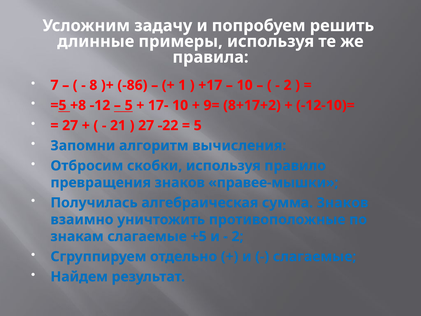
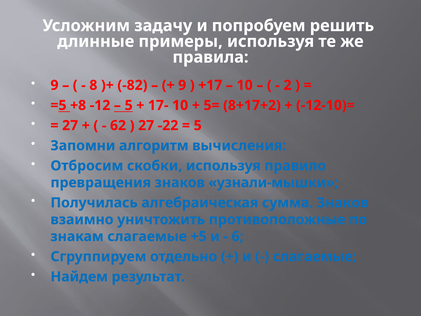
7 at (54, 85): 7 -> 9
-86: -86 -> -82
1 at (182, 85): 1 -> 9
9=: 9= -> 5=
21: 21 -> 62
правее-мышки: правее-мышки -> узнали-мышки
2 at (238, 236): 2 -> 6
